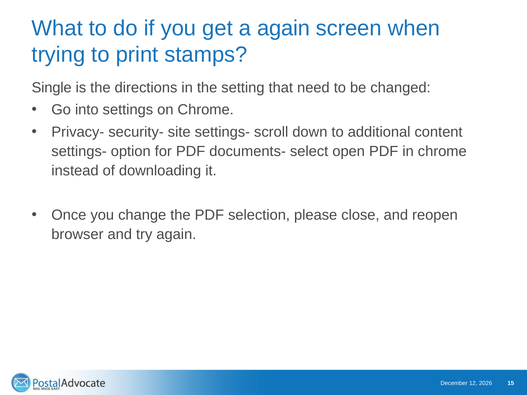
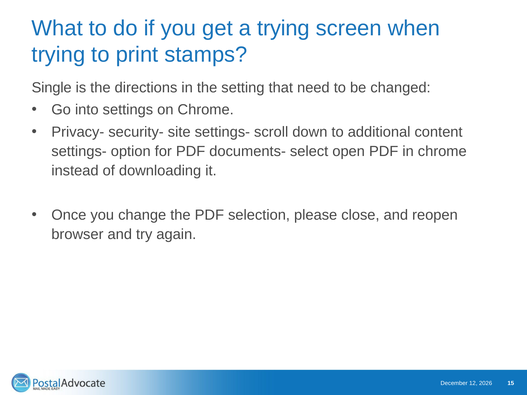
a again: again -> trying
